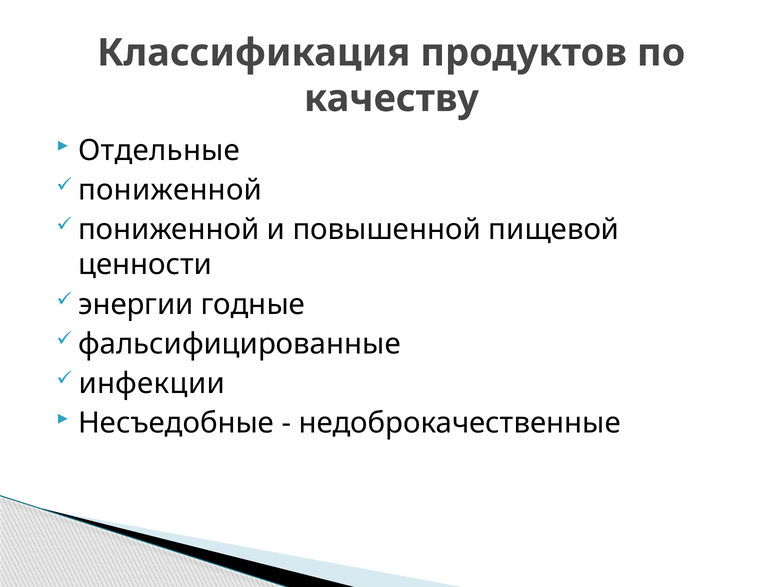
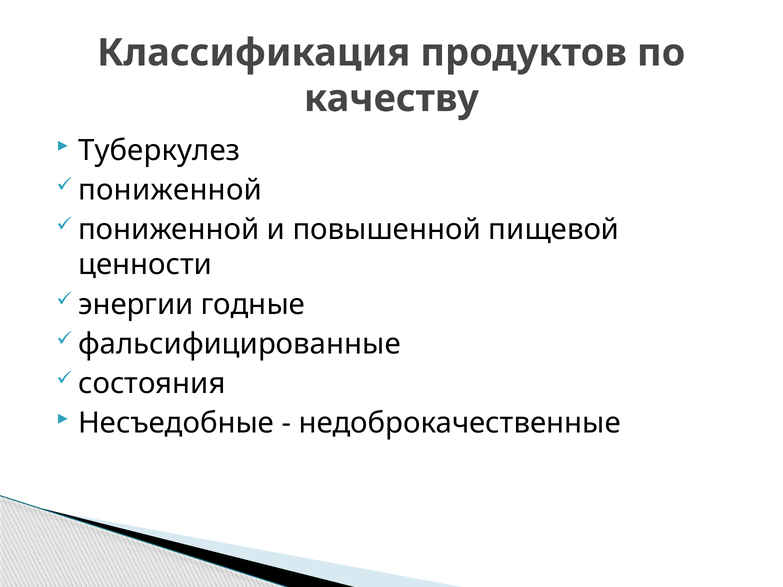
Отдельные: Отдельные -> Туберкулез
инфекции: инфекции -> состояния
